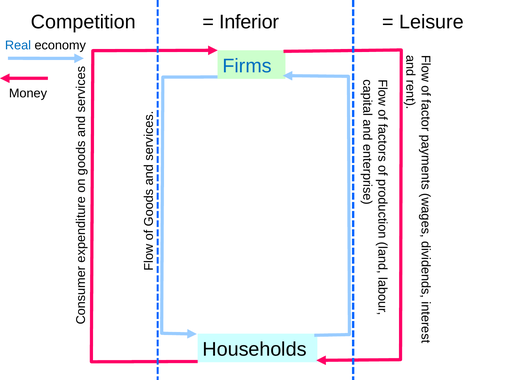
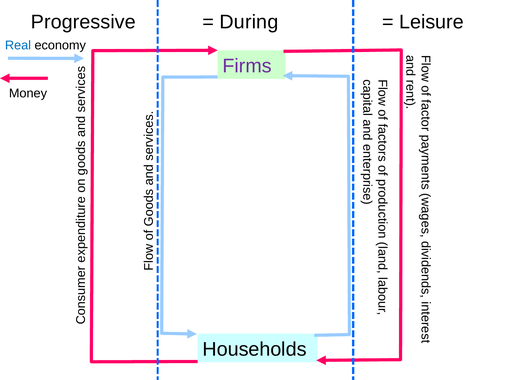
Competition: Competition -> Progressive
Inferior: Inferior -> During
Firms colour: blue -> purple
